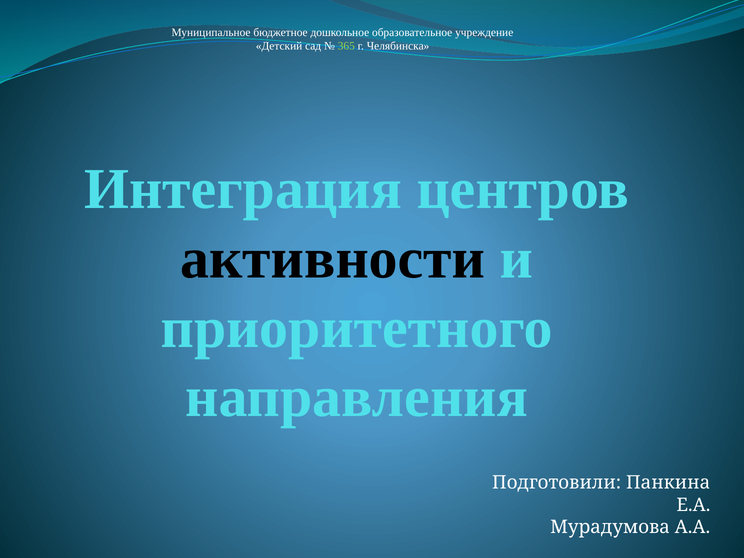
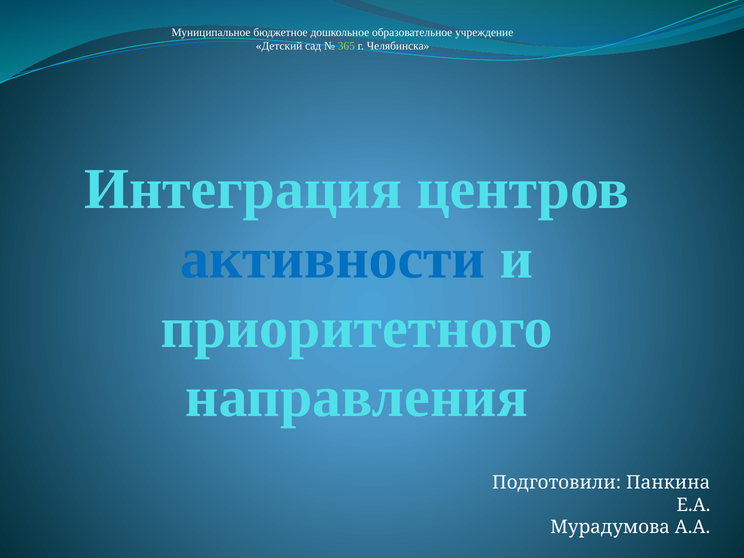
активности colour: black -> blue
